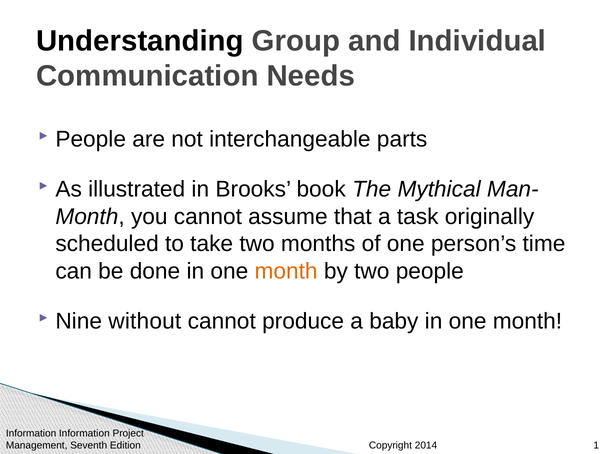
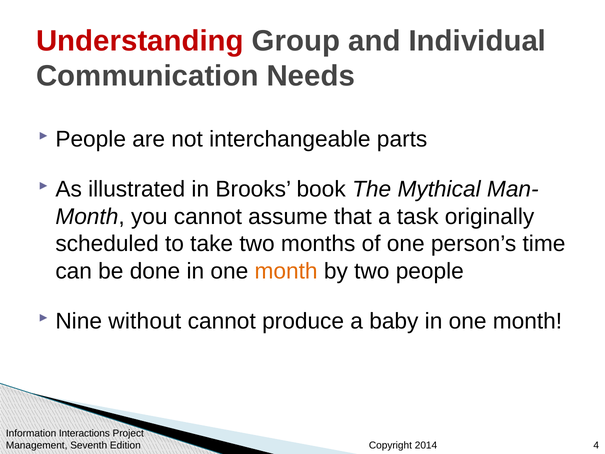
Understanding colour: black -> red
Information Information: Information -> Interactions
1: 1 -> 4
